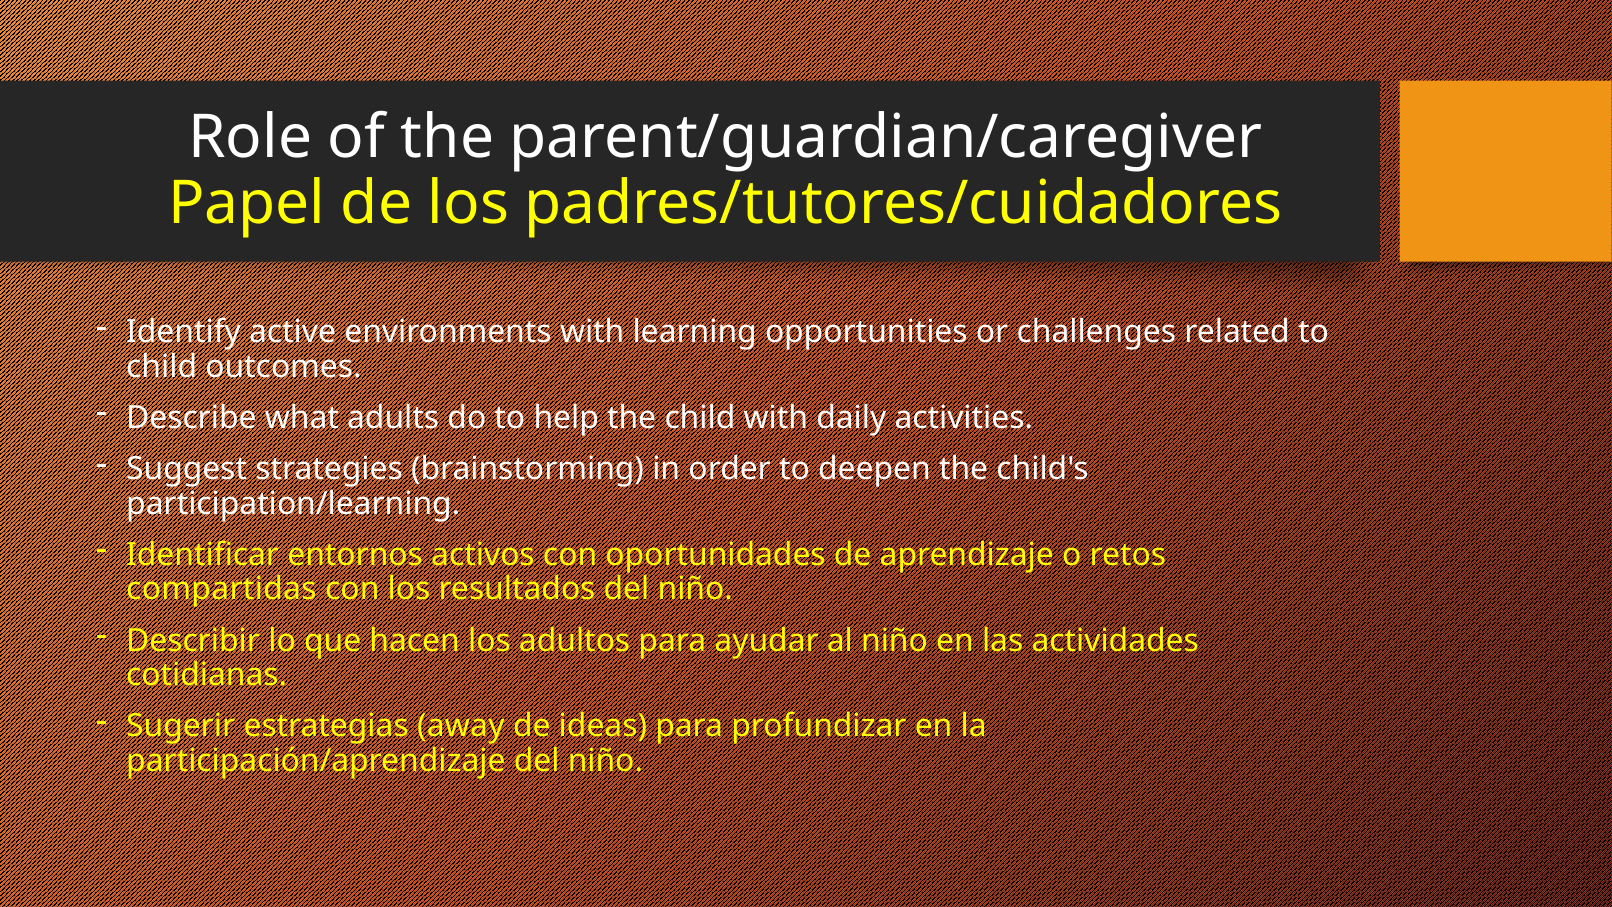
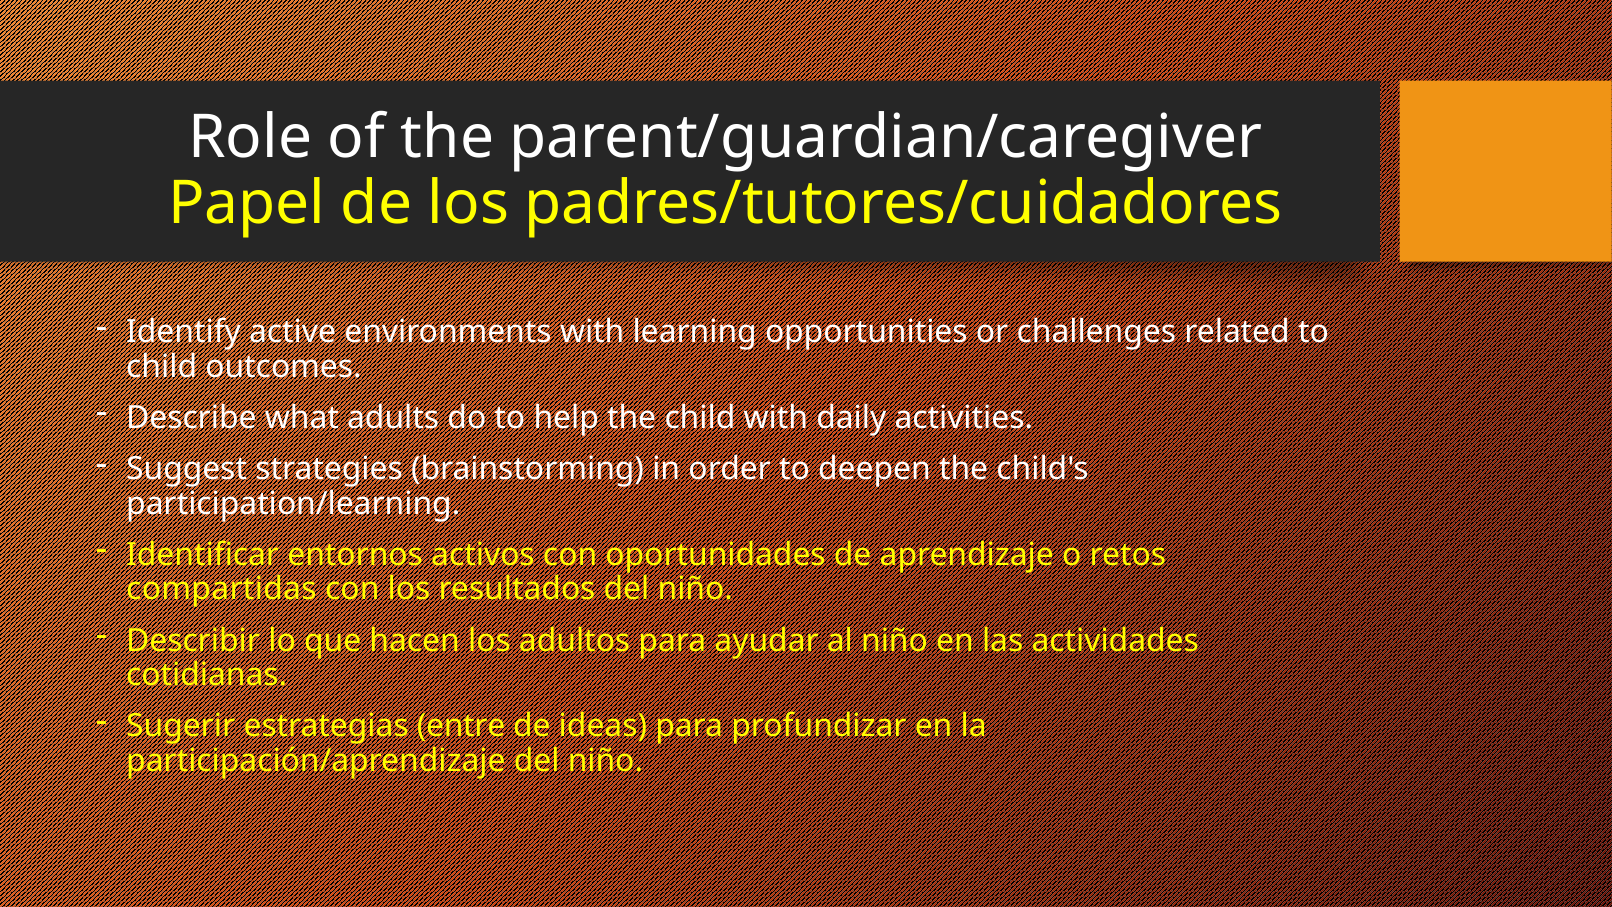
away: away -> entre
